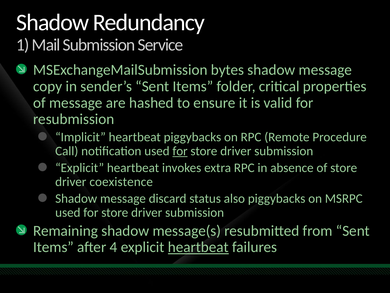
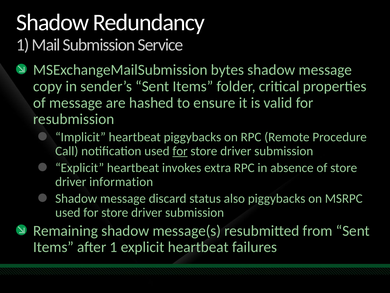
coexistence: coexistence -> information
after 4: 4 -> 1
heartbeat at (198, 247) underline: present -> none
